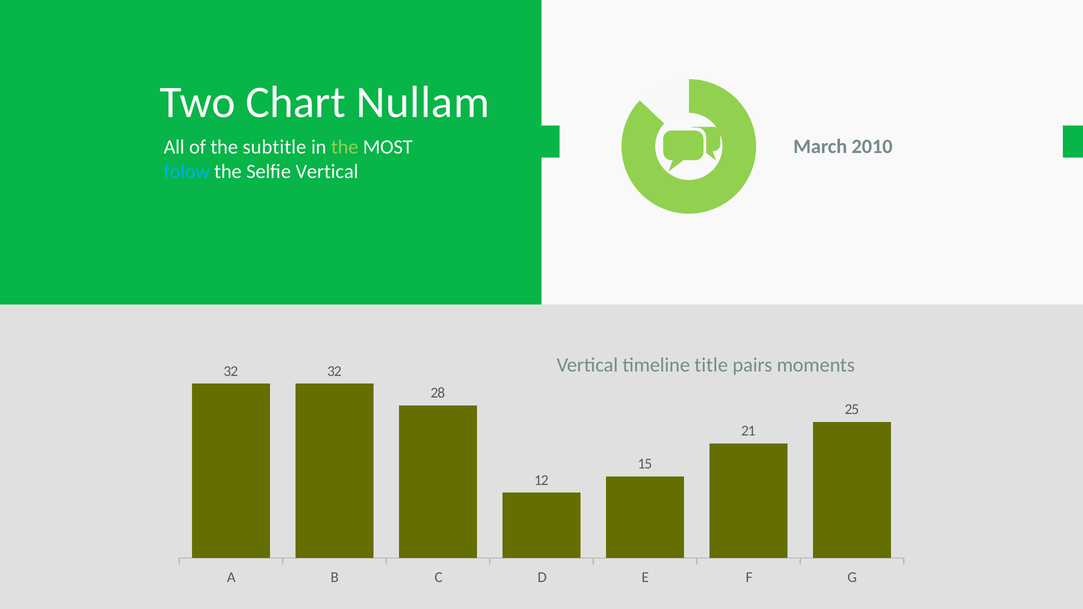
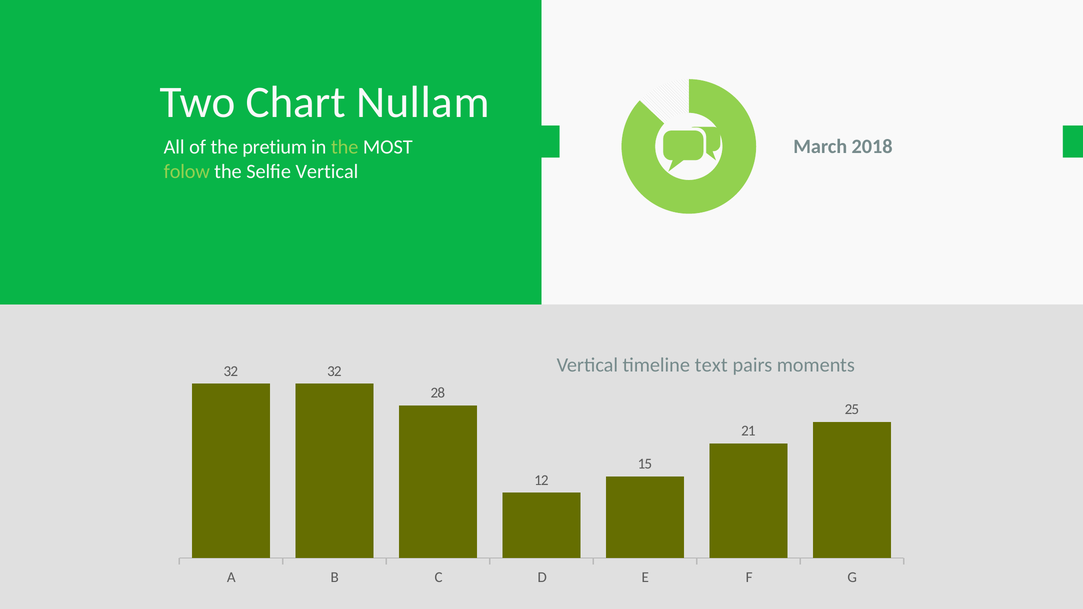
2010: 2010 -> 2018
subtitle: subtitle -> pretium
folow colour: light blue -> light green
title: title -> text
